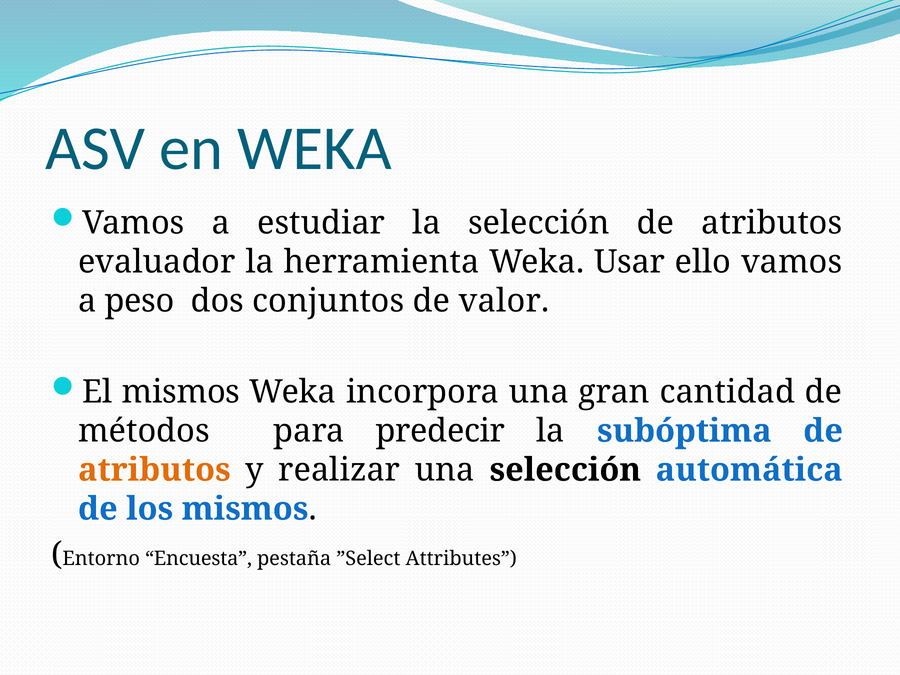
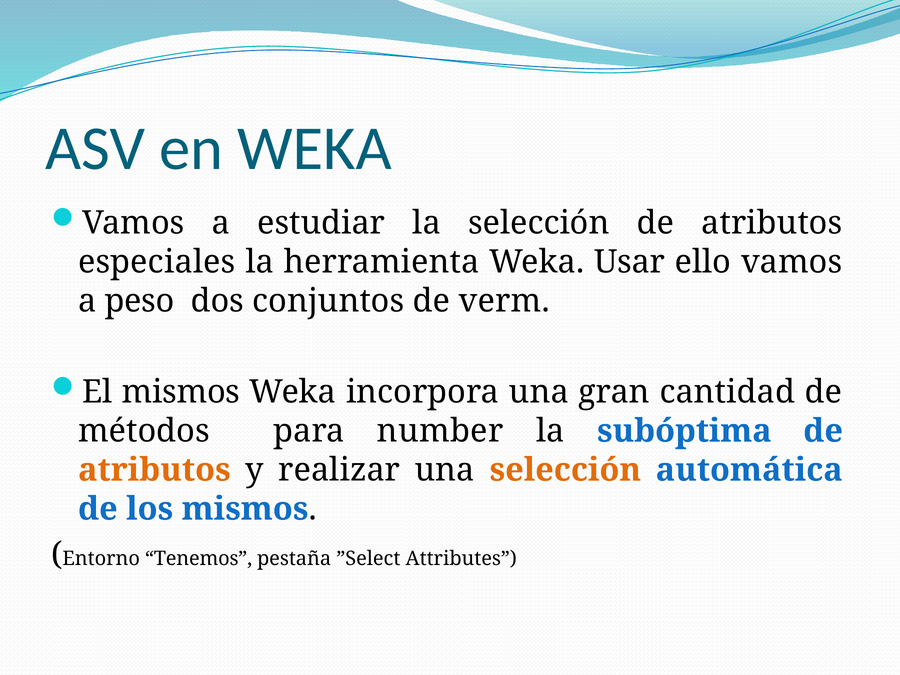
evaluador: evaluador -> especiales
valor: valor -> verm
predecir: predecir -> number
selección at (565, 470) colour: black -> orange
Encuesta: Encuesta -> Tenemos
